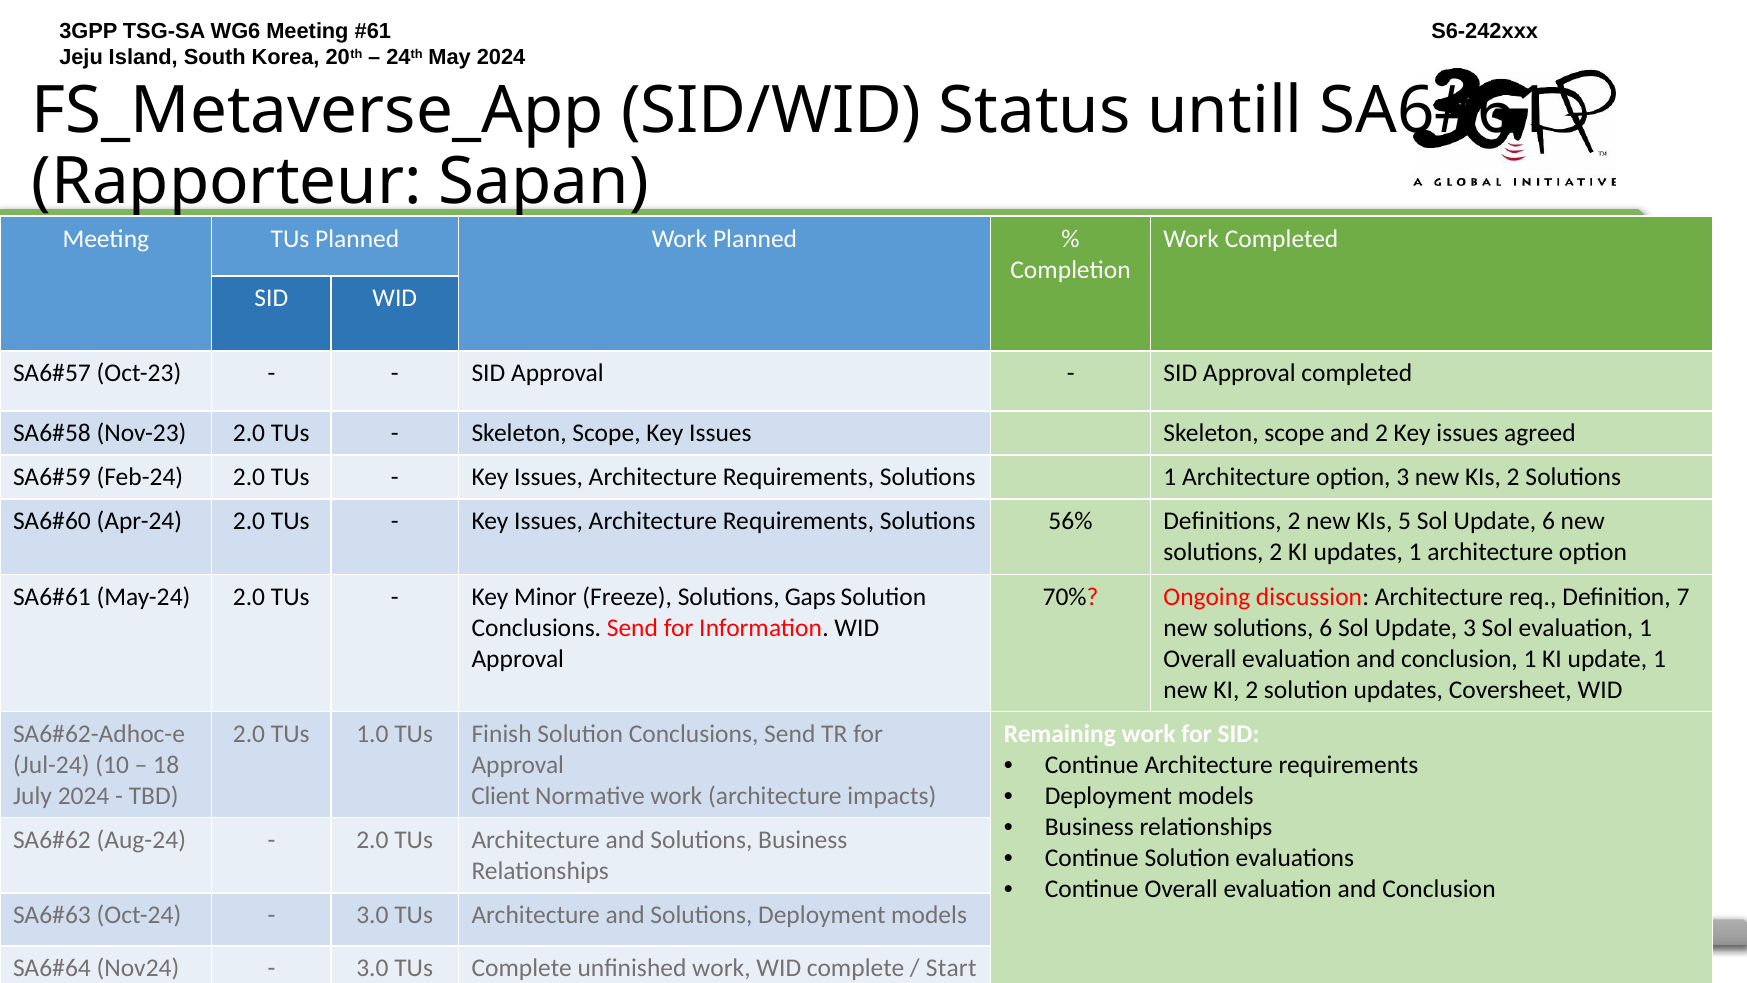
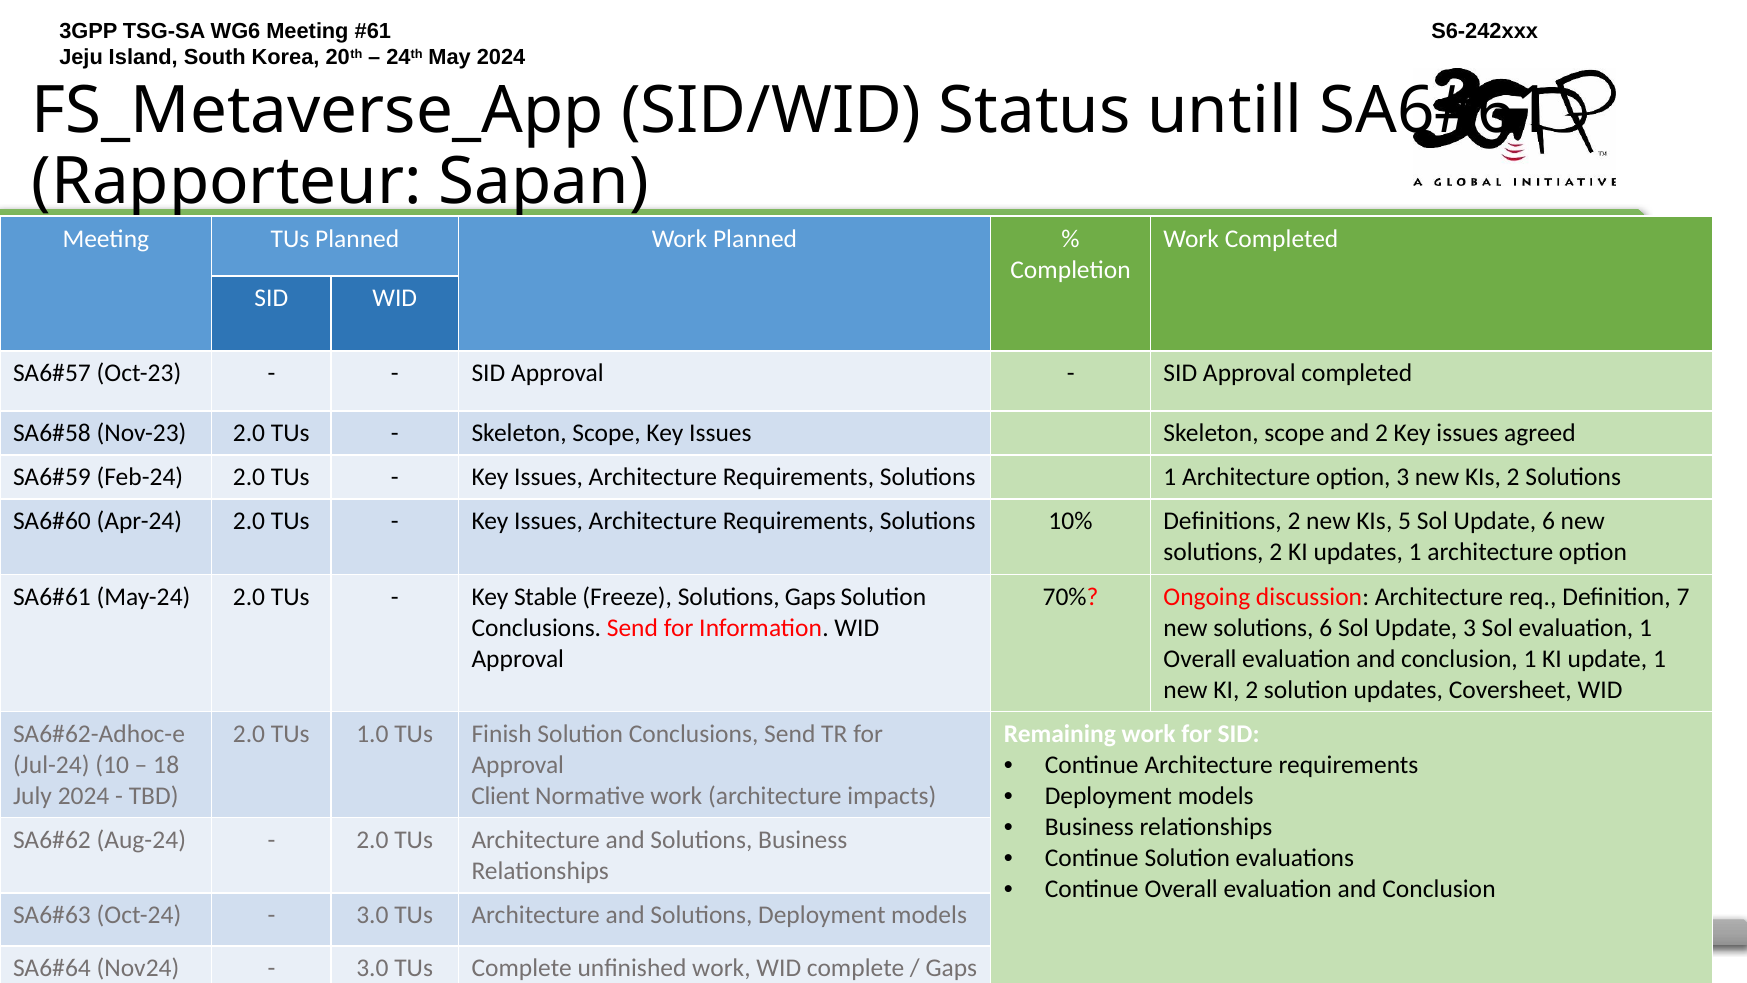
56%: 56% -> 10%
Minor: Minor -> Stable
Start at (951, 968): Start -> Gaps
